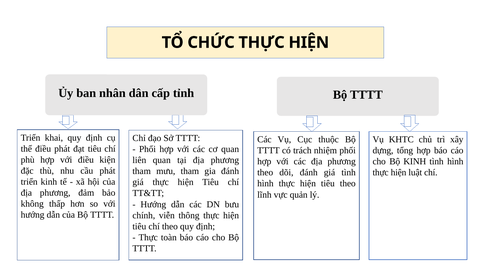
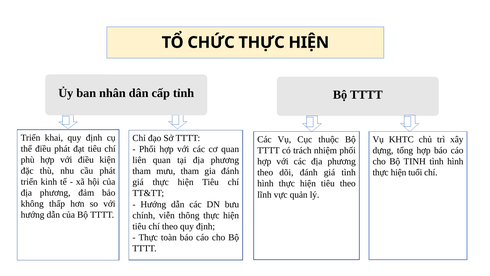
Bộ KINH: KINH -> TINH
luật: luật -> tuổi
